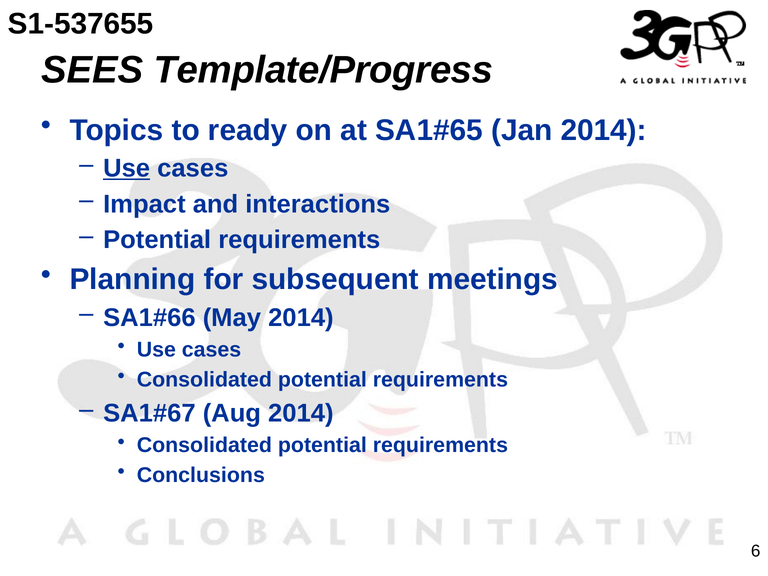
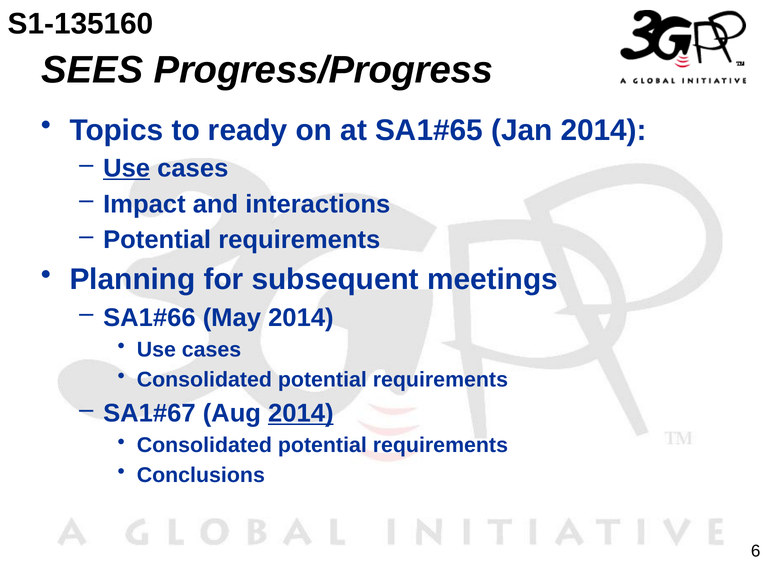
S1-537655: S1-537655 -> S1-135160
Template/Progress: Template/Progress -> Progress/Progress
2014 at (301, 413) underline: none -> present
